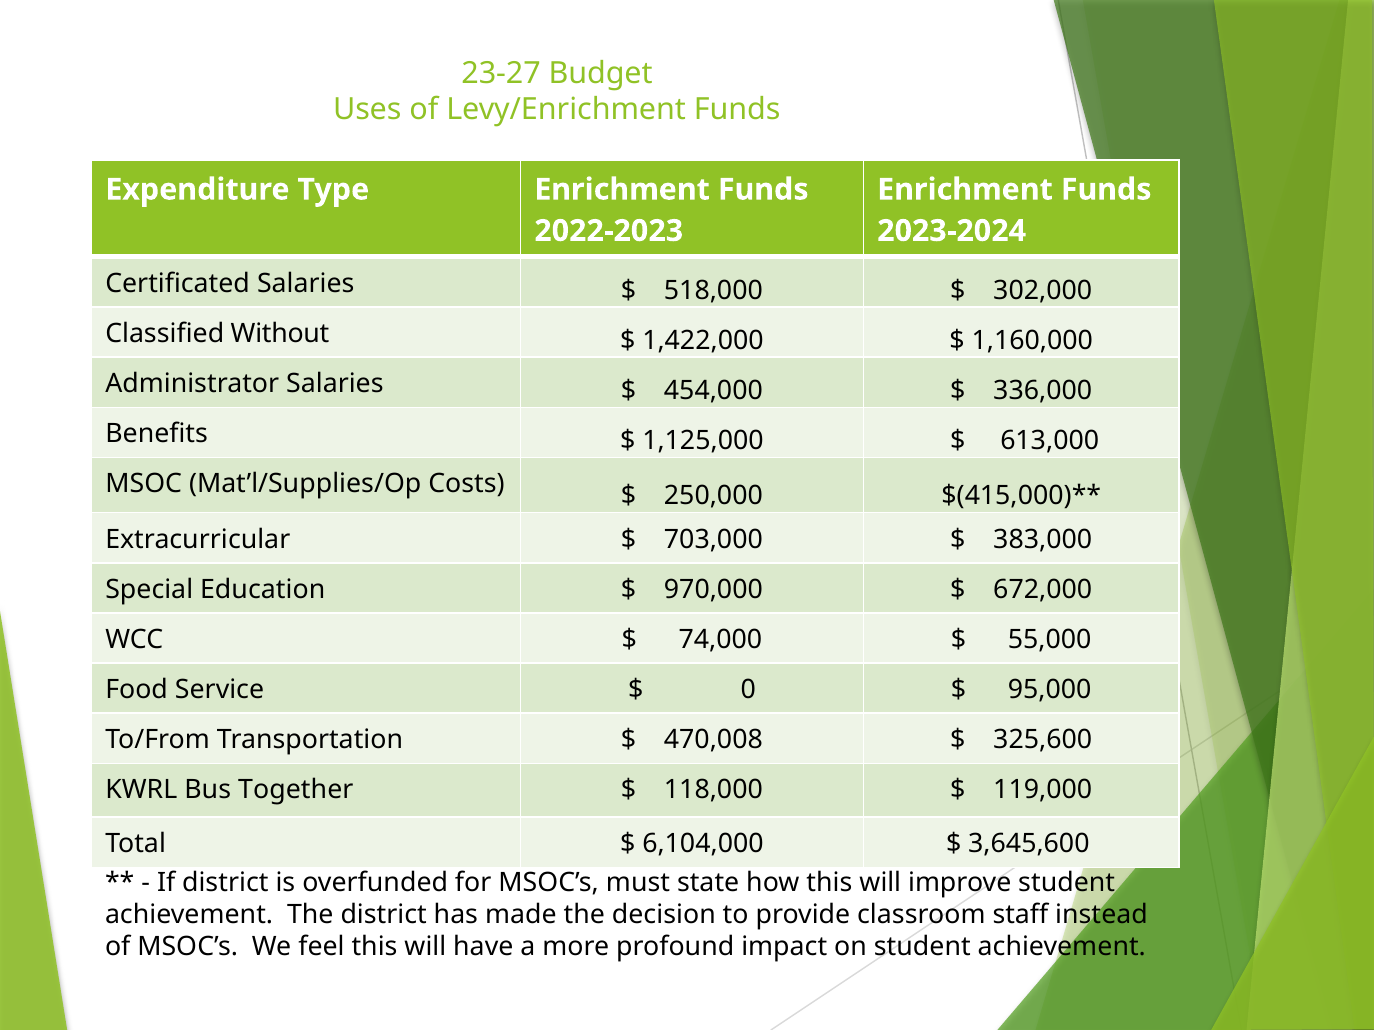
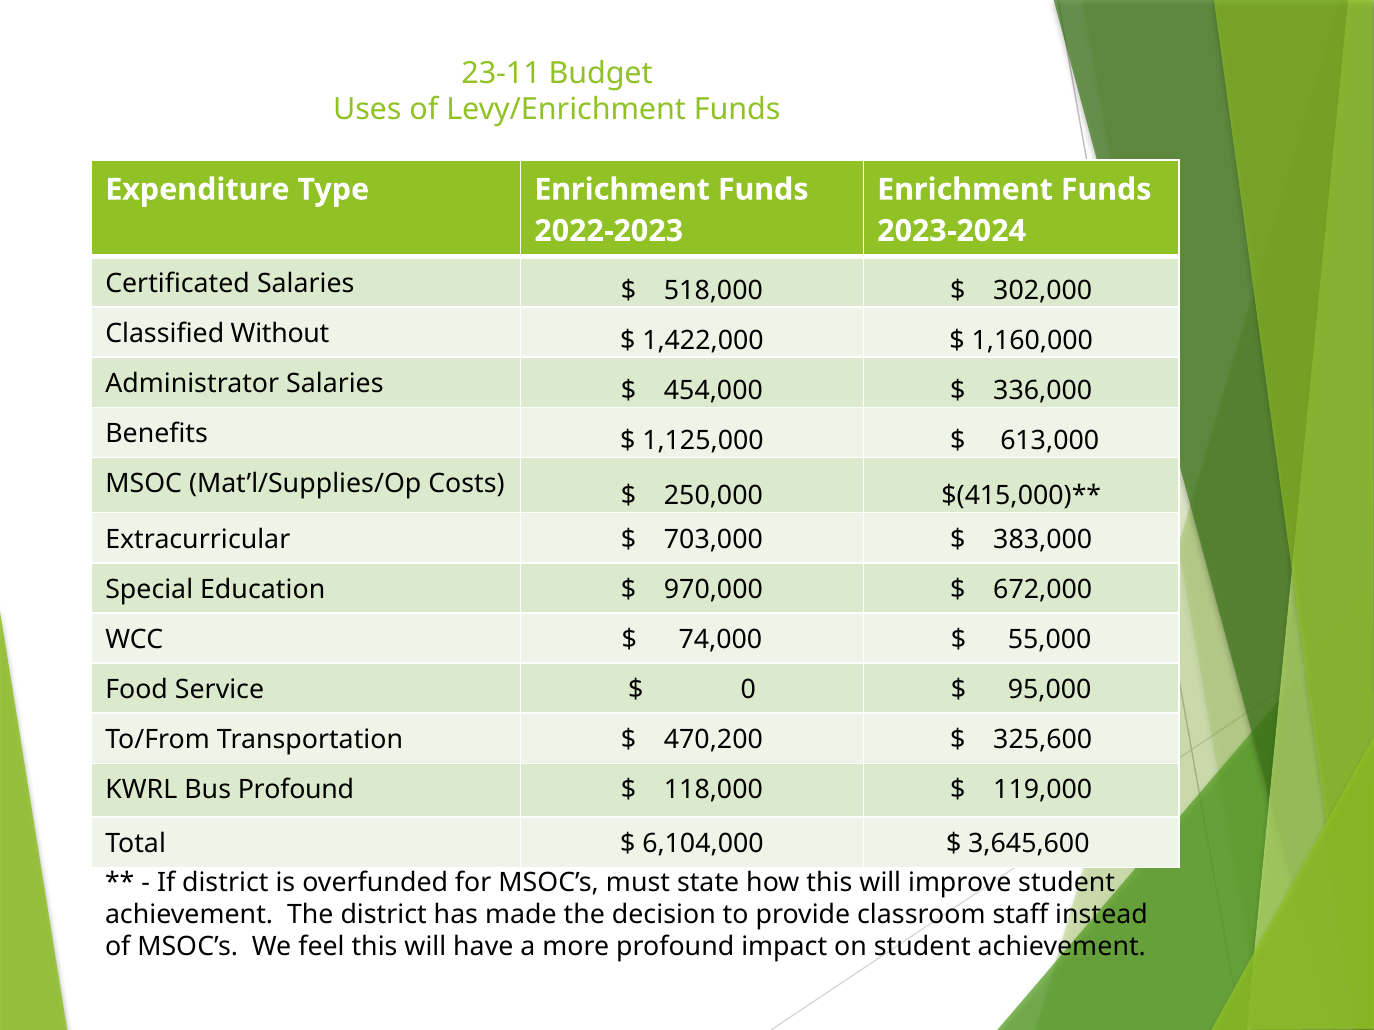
23-27: 23-27 -> 23-11
470,008: 470,008 -> 470,200
Bus Together: Together -> Profound
